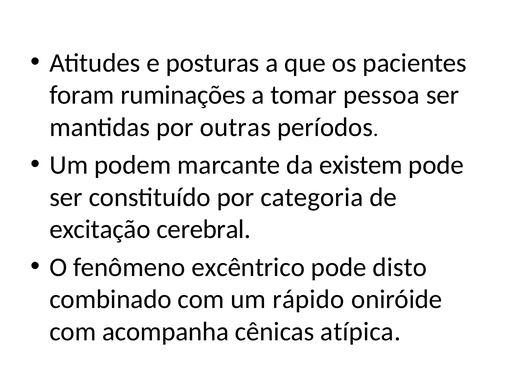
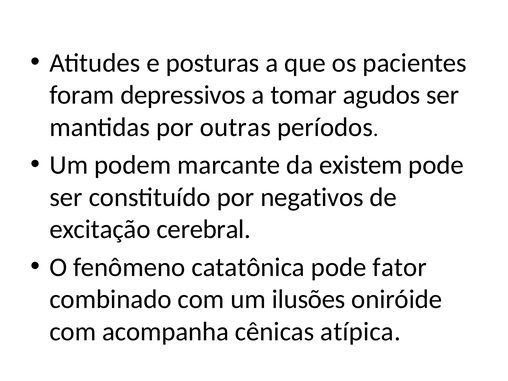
ruminações: ruminações -> depressivos
pessoa: pessoa -> agudos
categoria: categoria -> negativos
excêntrico: excêntrico -> catatônica
disto: disto -> fator
rápido: rápido -> ilusões
